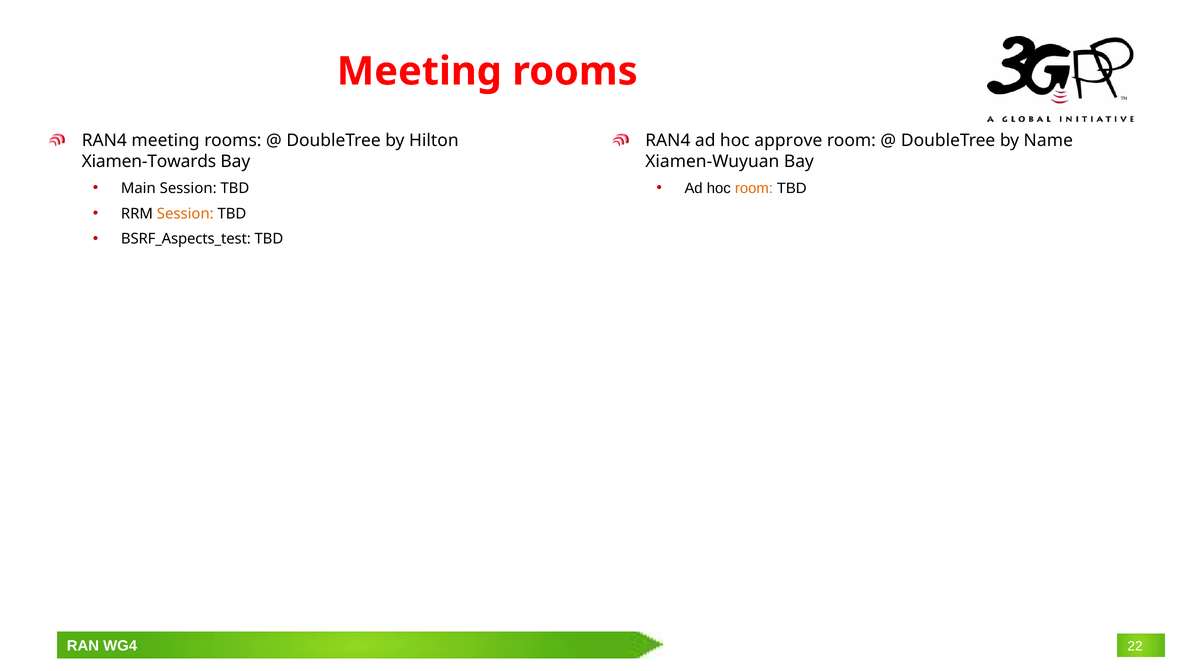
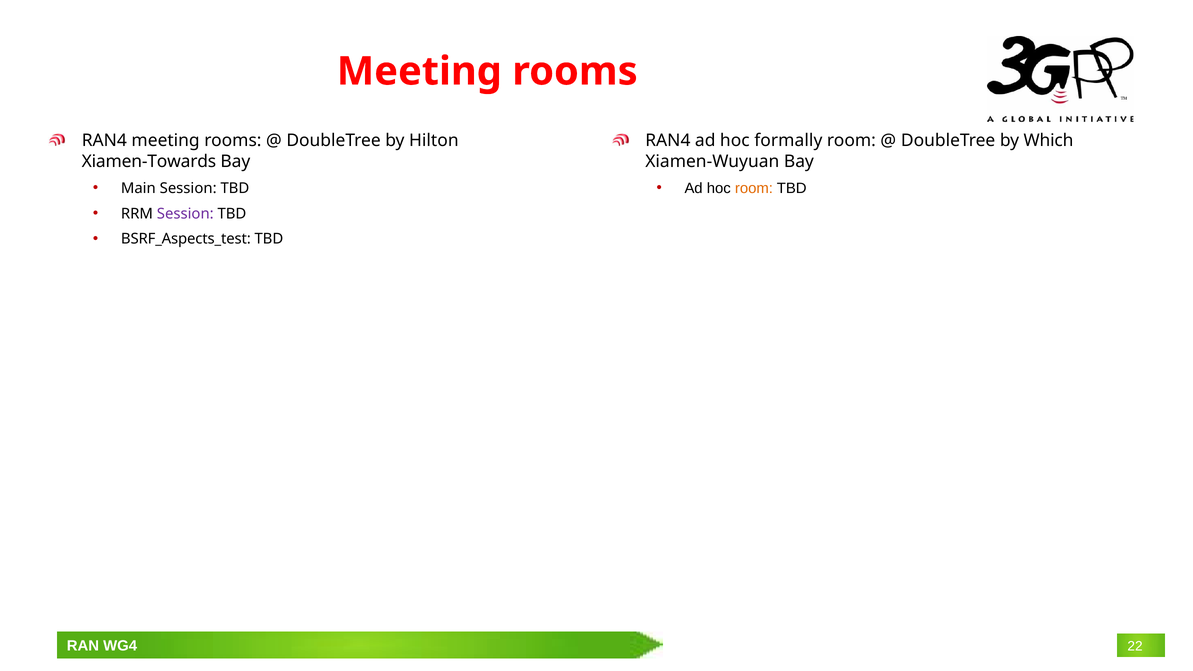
approve: approve -> formally
Name: Name -> Which
Session at (185, 214) colour: orange -> purple
